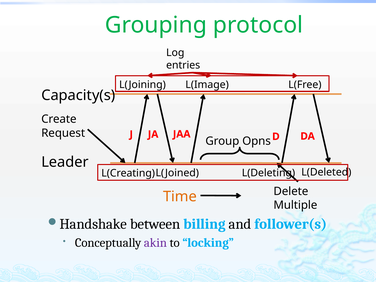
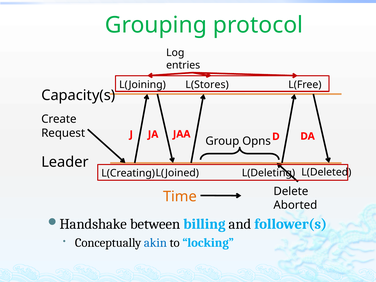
L(Image: L(Image -> L(Stores
Multiple: Multiple -> Aborted
akin colour: purple -> blue
